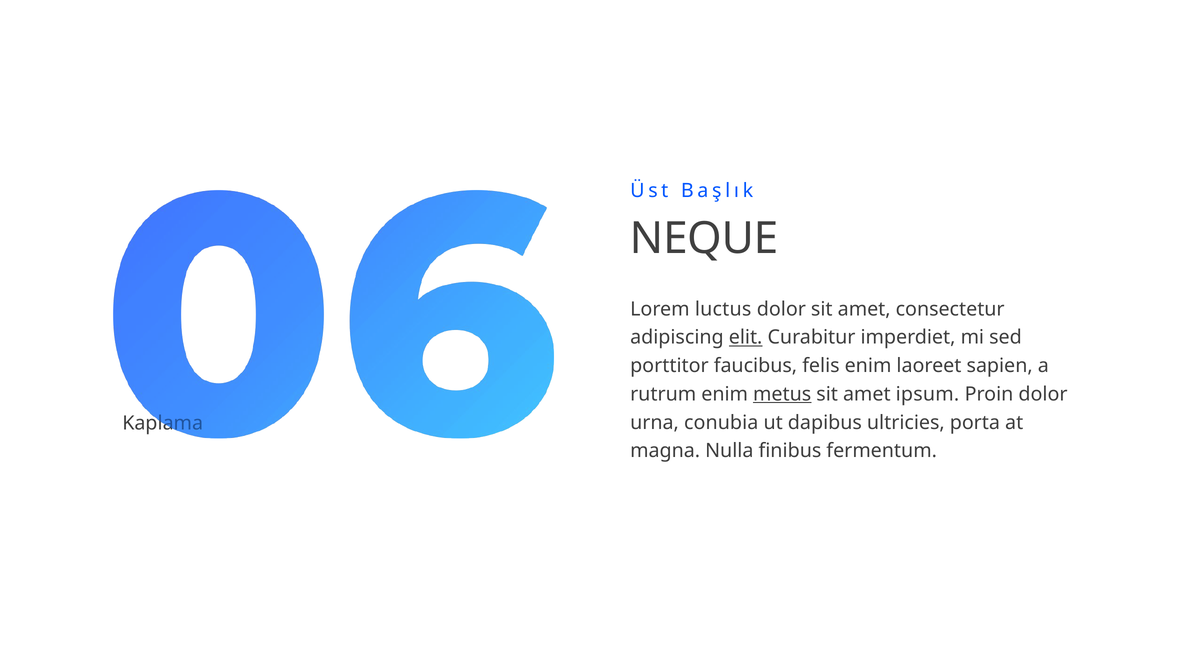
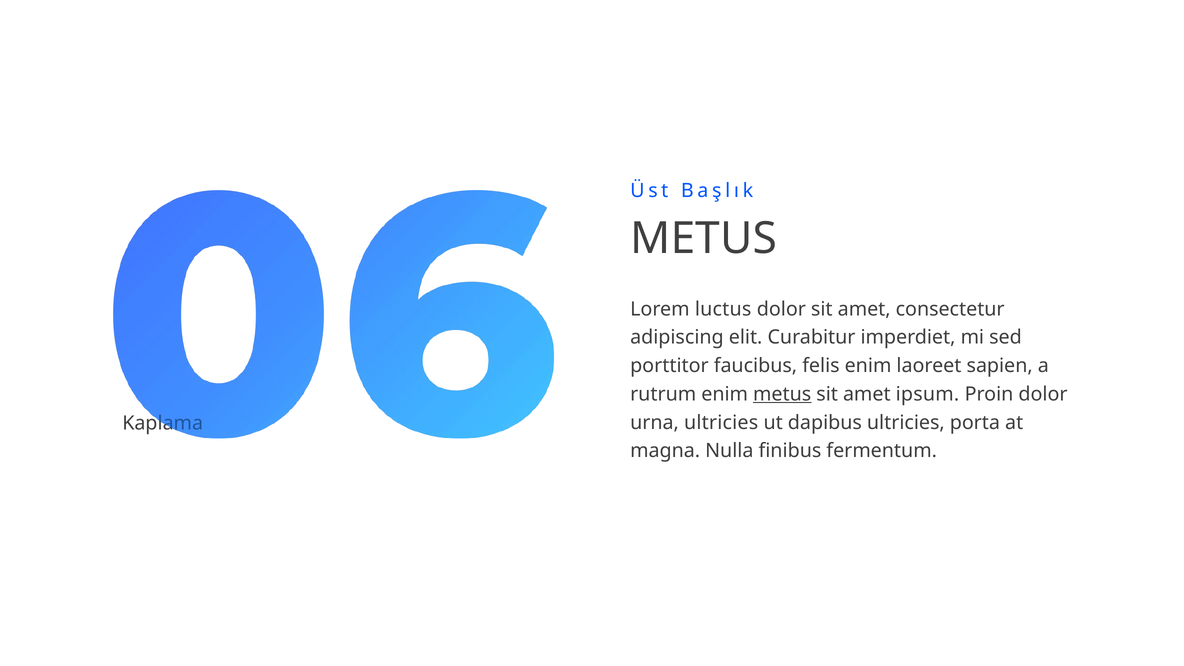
NEQUE at (704, 238): NEQUE -> METUS
elit underline: present -> none
urna conubia: conubia -> ultricies
